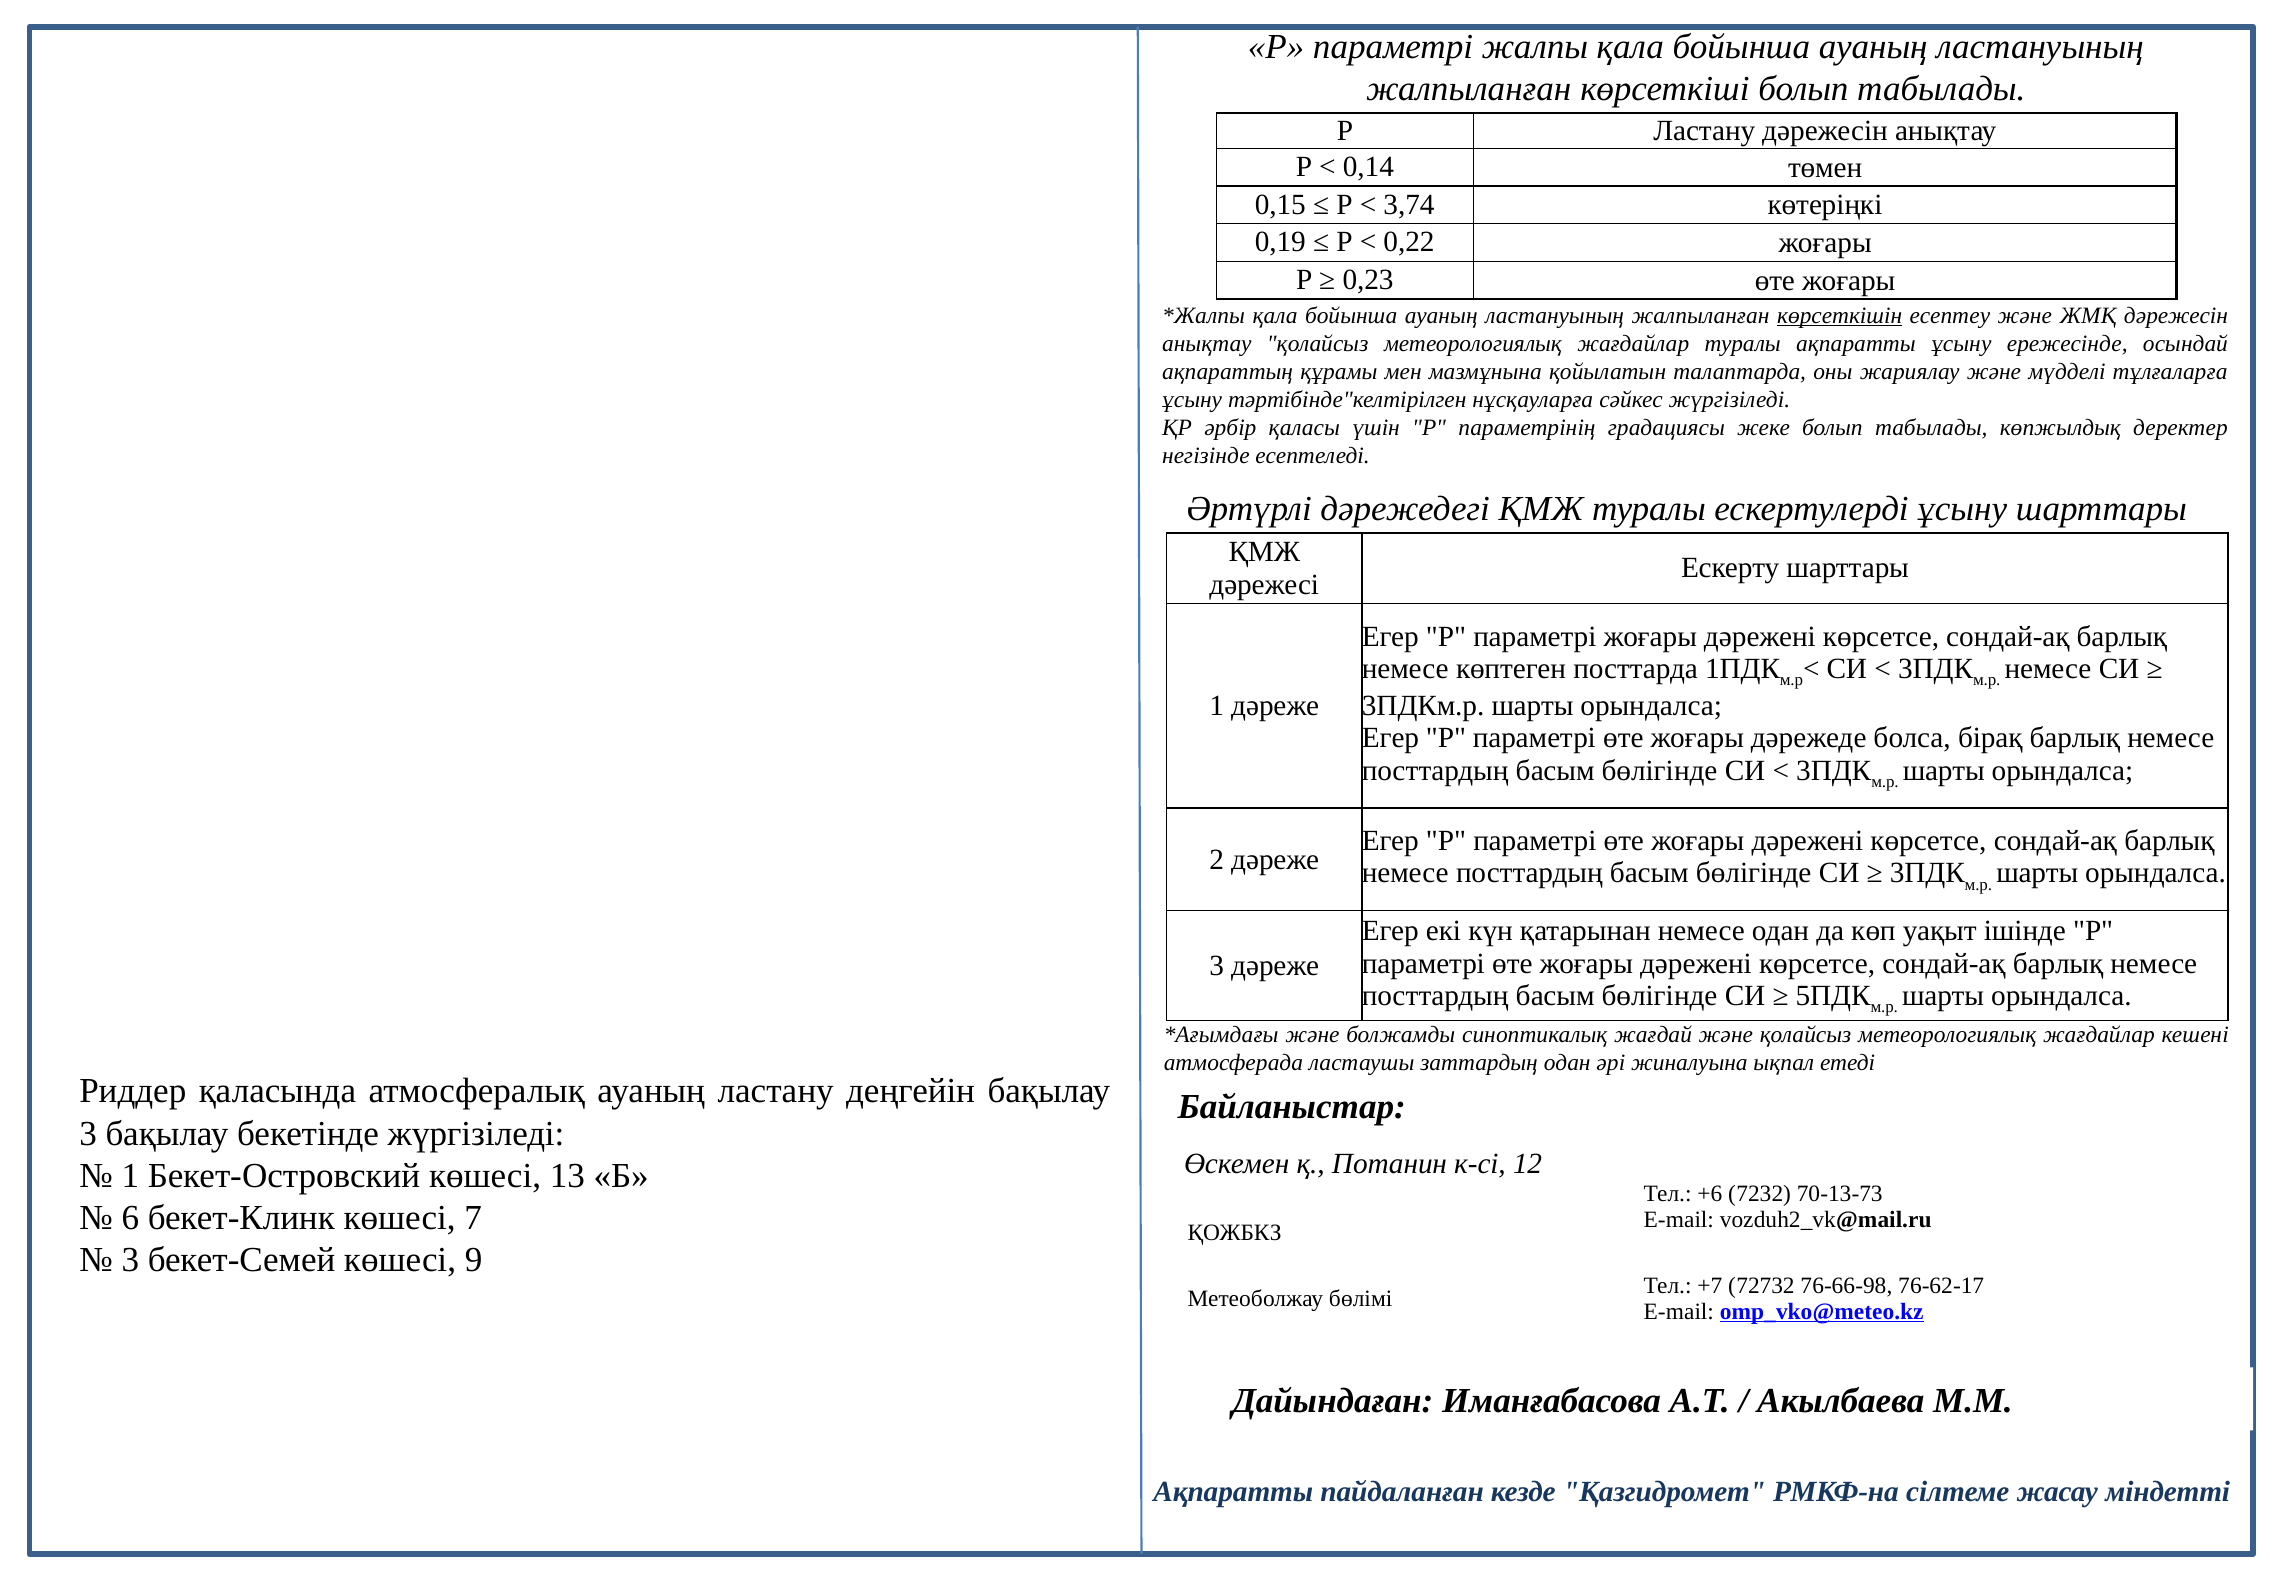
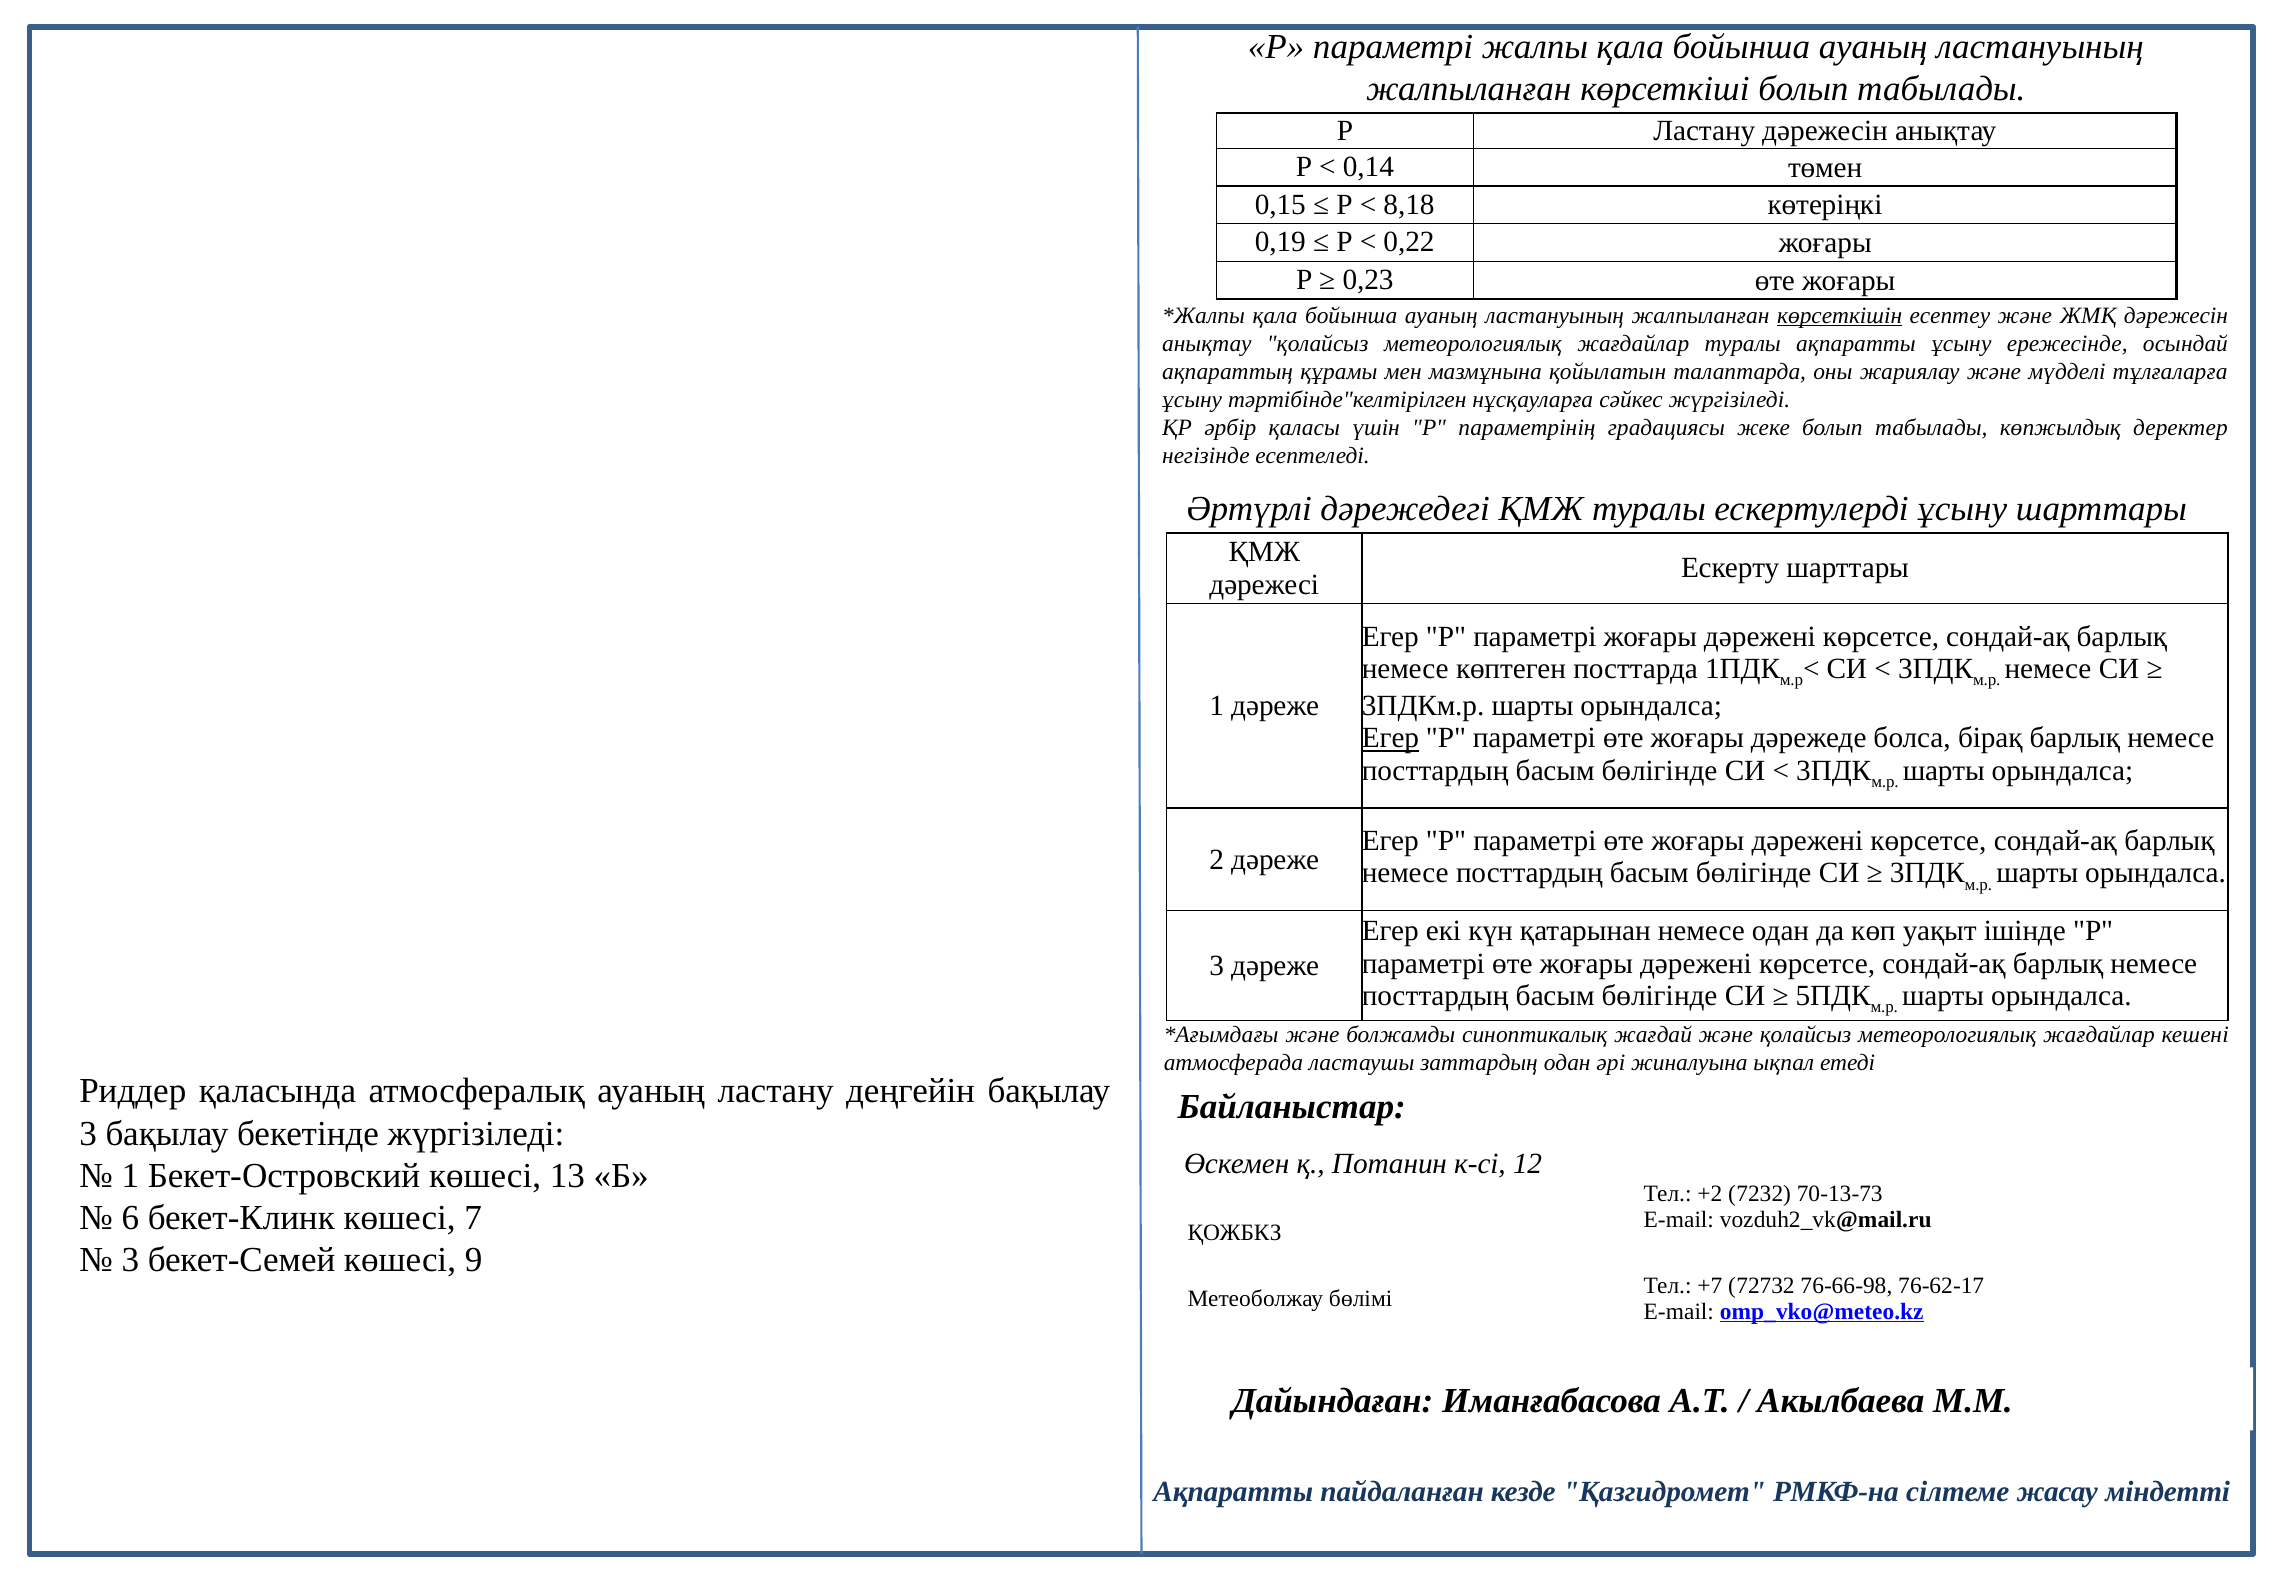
3,74: 3,74 -> 8,18
Егер at (1390, 738) underline: none -> present
+6: +6 -> +2
